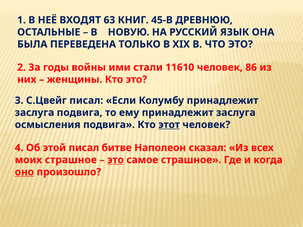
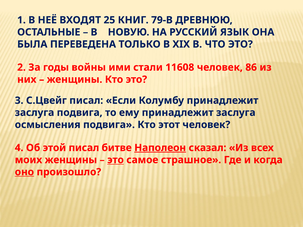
63: 63 -> 25
45-В: 45-В -> 79-В
11610: 11610 -> 11608
этот underline: present -> none
Наполеон underline: none -> present
моих страшное: страшное -> женщины
